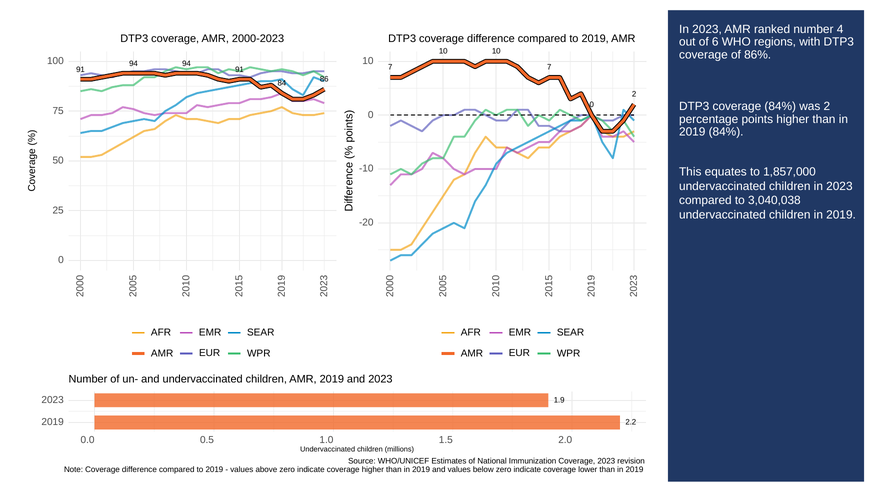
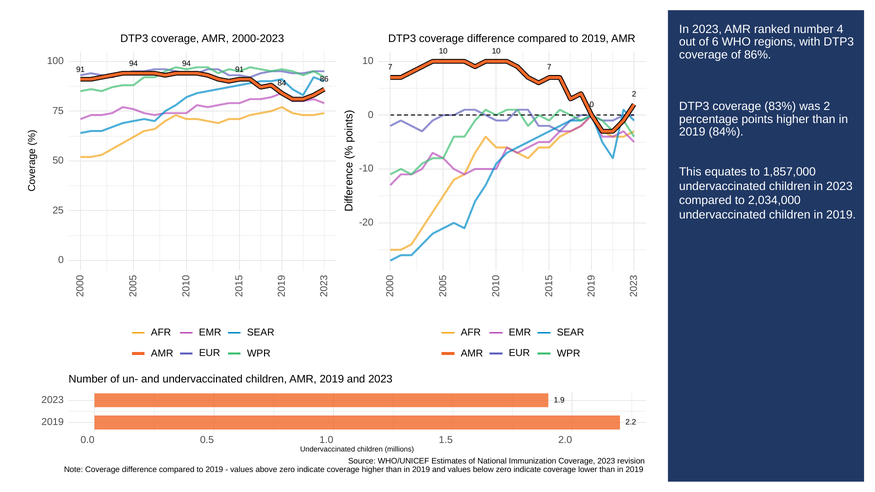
coverage 84%: 84% -> 83%
3,040,038: 3,040,038 -> 2,034,000
